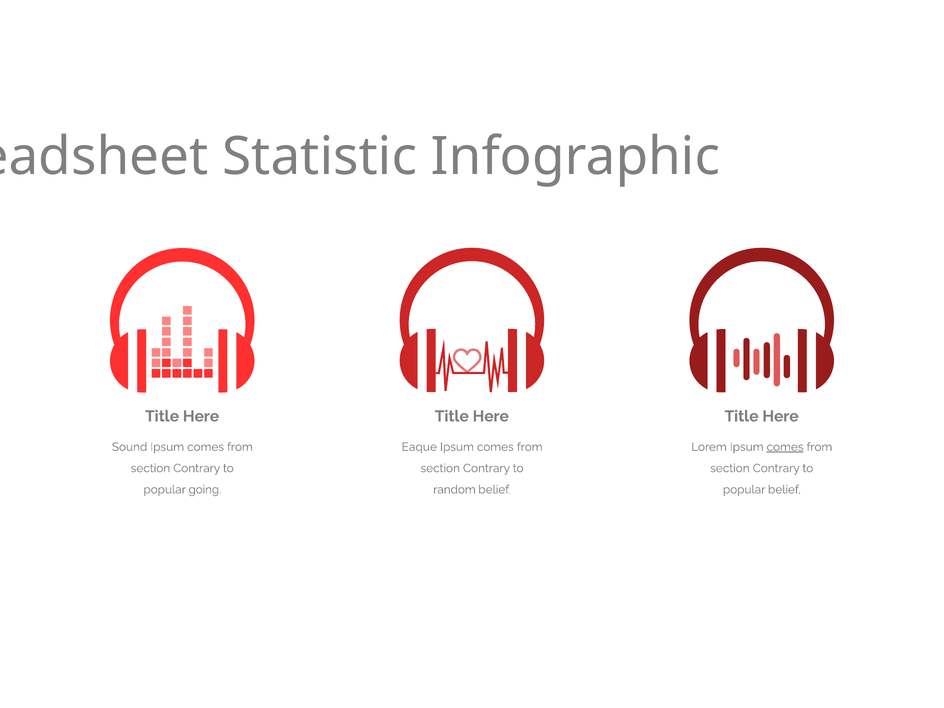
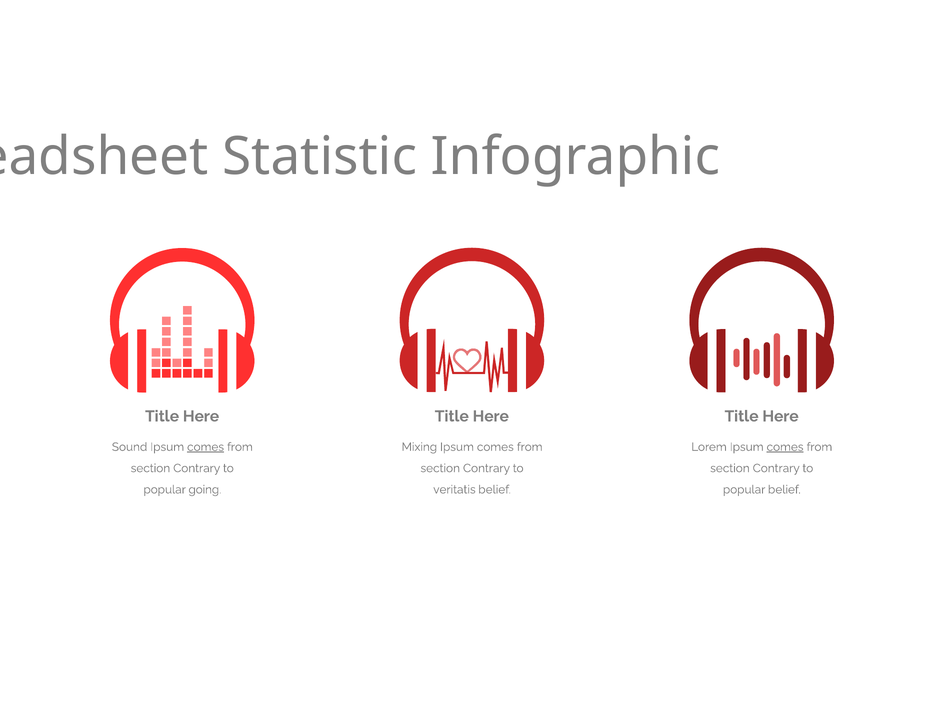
comes at (206, 447) underline: none -> present
Eaque: Eaque -> Mixing
random: random -> veritatis
